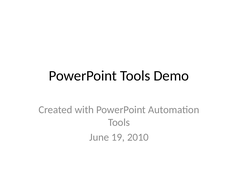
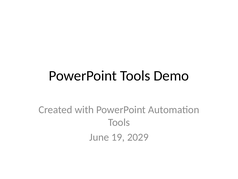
2010: 2010 -> 2029
